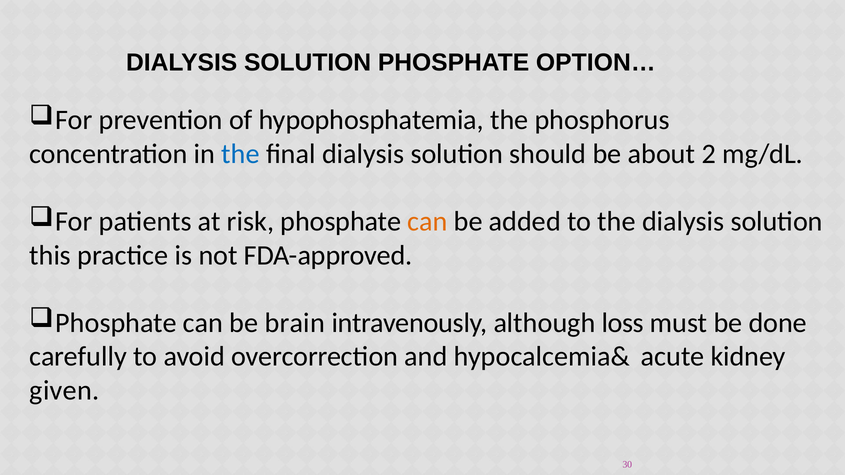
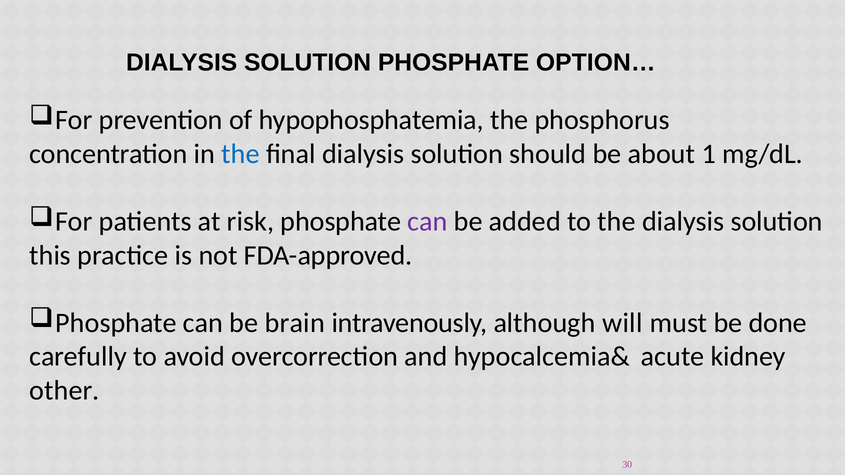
2: 2 -> 1
can at (427, 222) colour: orange -> purple
loss: loss -> will
given: given -> other
